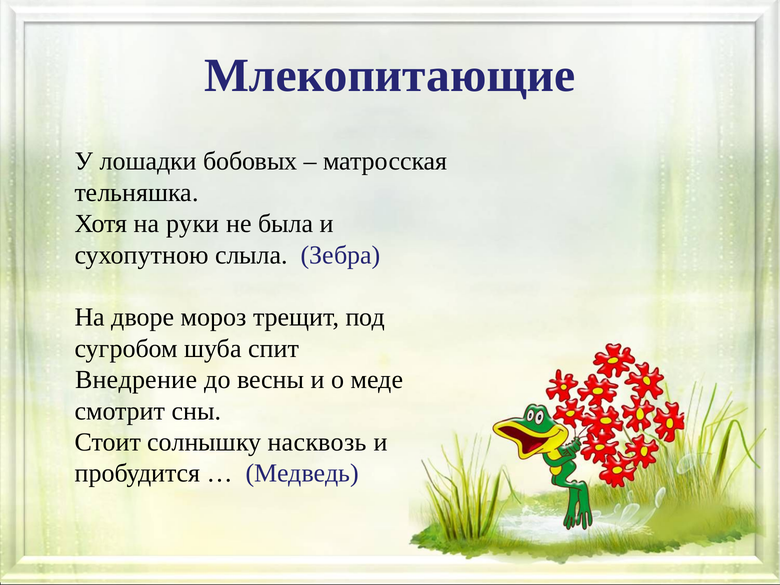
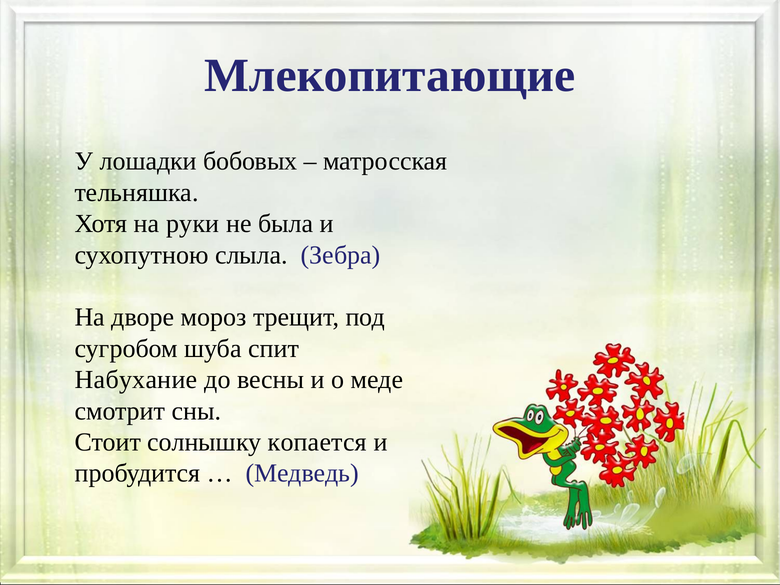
Внедрение: Внедрение -> Набухание
насквозь: насквозь -> копается
